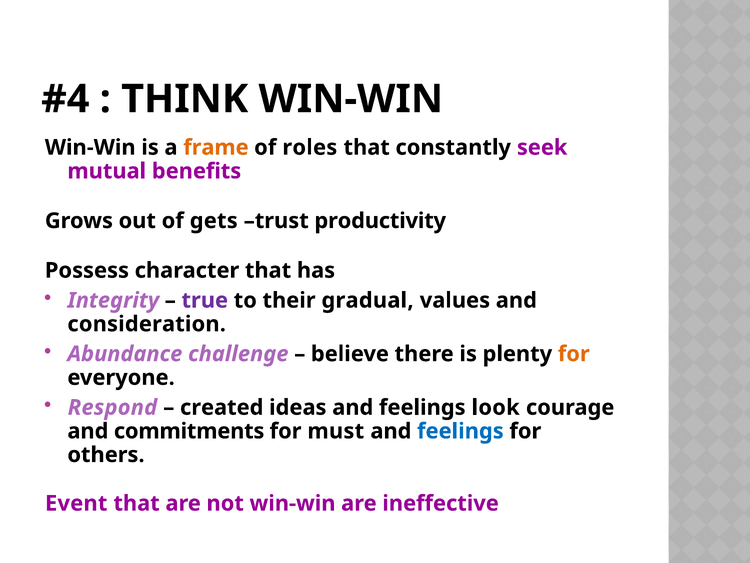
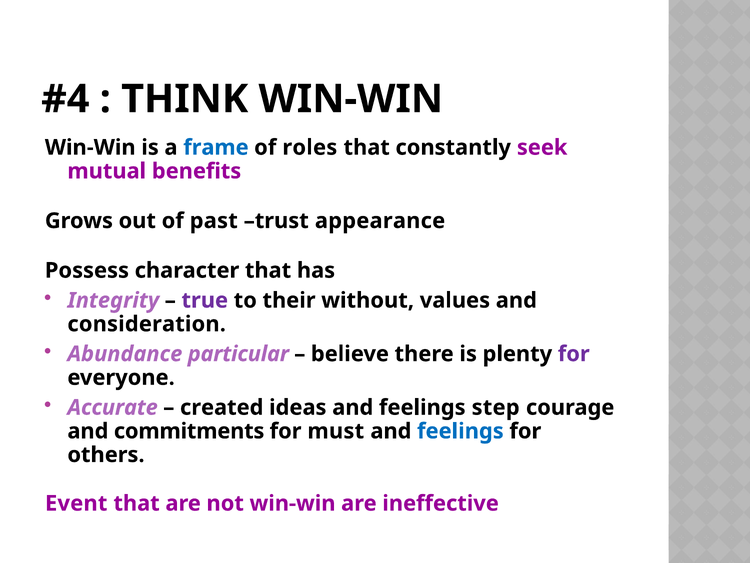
frame colour: orange -> blue
gets: gets -> past
productivity: productivity -> appearance
gradual: gradual -> without
challenge: challenge -> particular
for at (574, 354) colour: orange -> purple
Respond: Respond -> Accurate
look: look -> step
